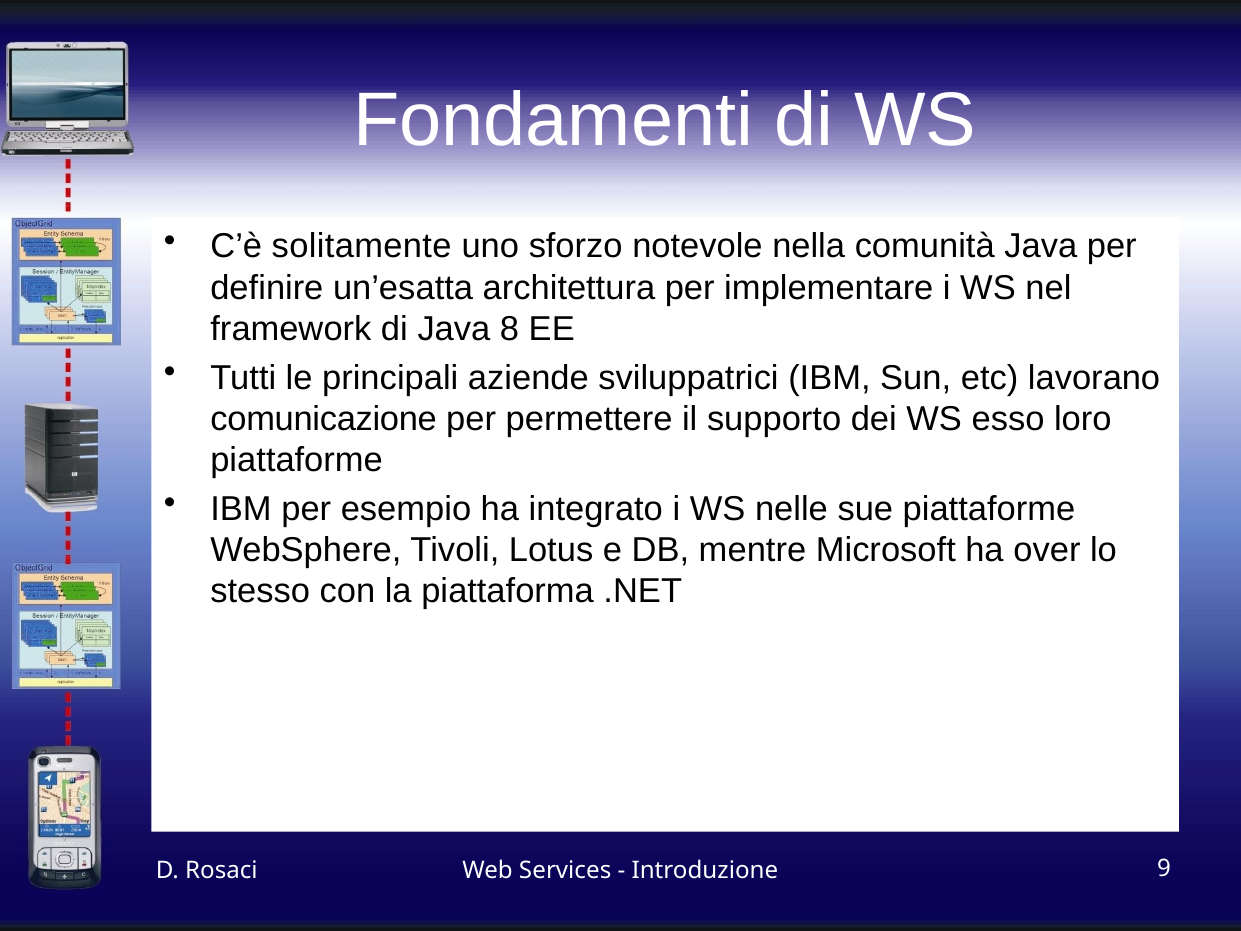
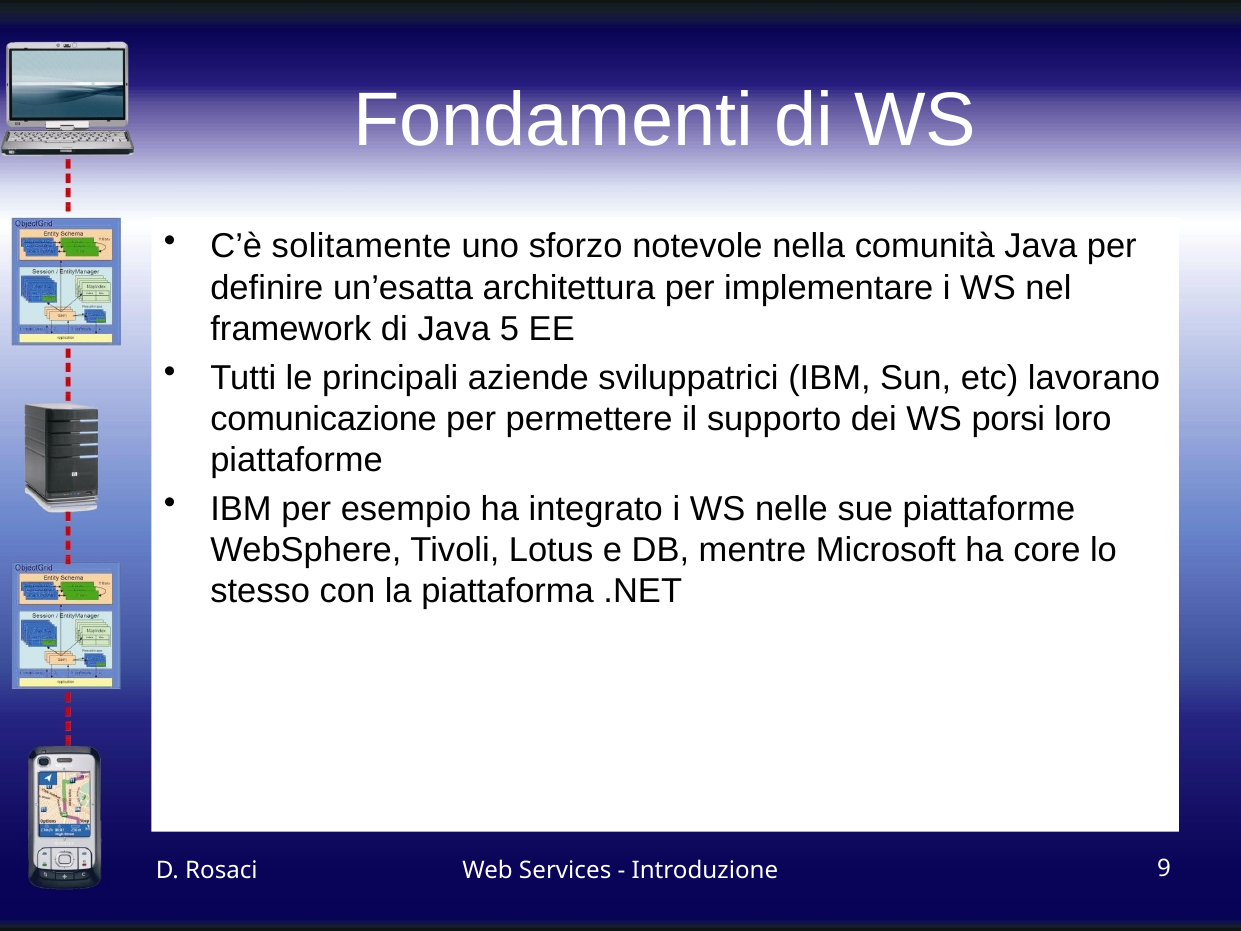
8: 8 -> 5
esso: esso -> porsi
over: over -> core
